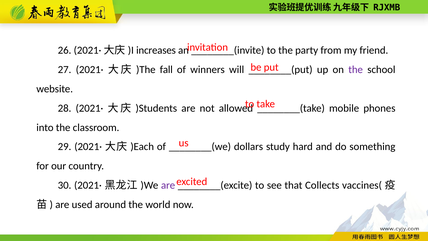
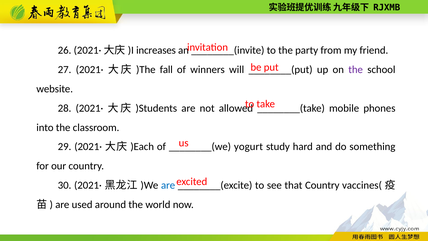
dollars: dollars -> yogurt
are at (168, 185) colour: purple -> blue
that Collects: Collects -> Country
